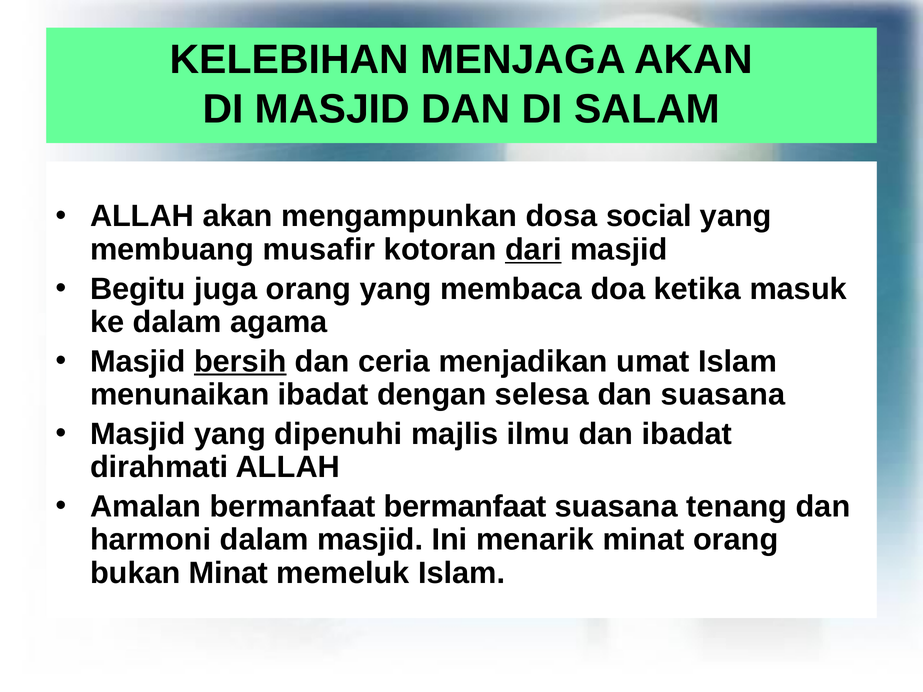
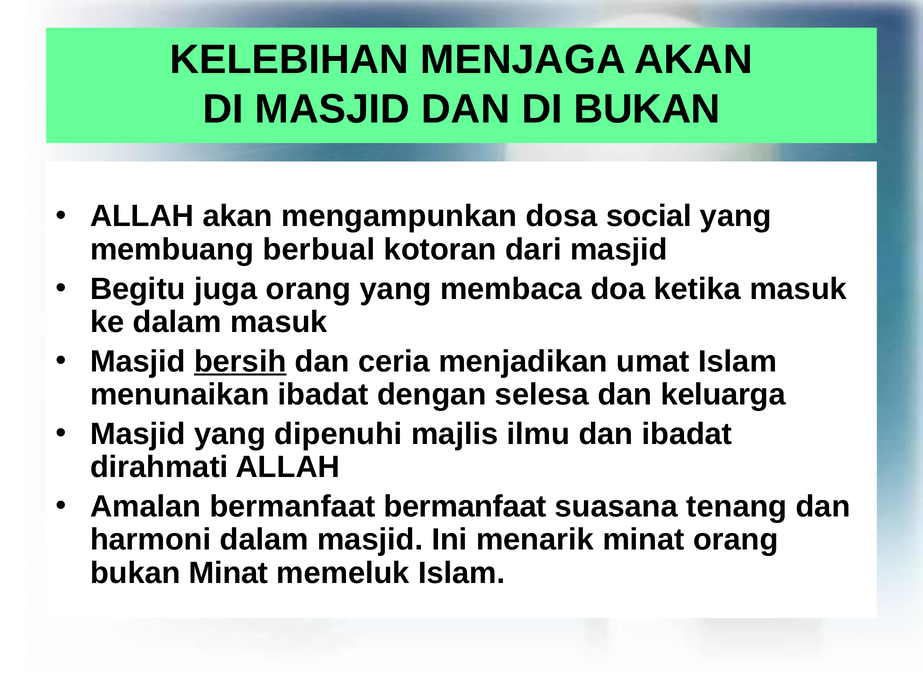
DI SALAM: SALAM -> BUKAN
musafir: musafir -> berbual
dari underline: present -> none
dalam agama: agama -> masuk
dan suasana: suasana -> keluarga
